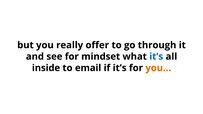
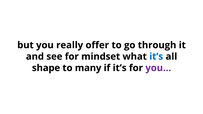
inside: inside -> shape
email: email -> many
you… colour: orange -> purple
